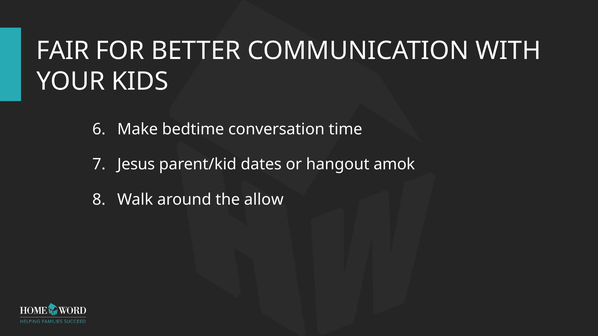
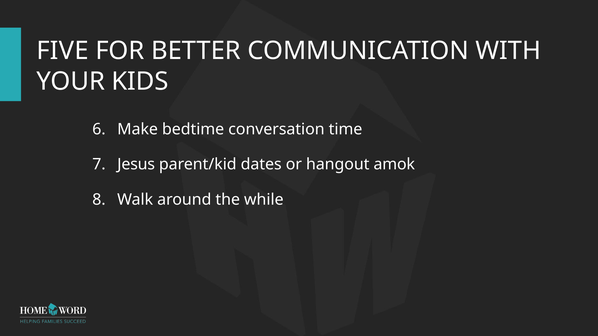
FAIR: FAIR -> FIVE
allow: allow -> while
